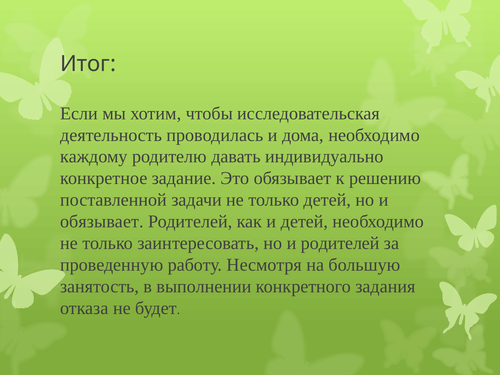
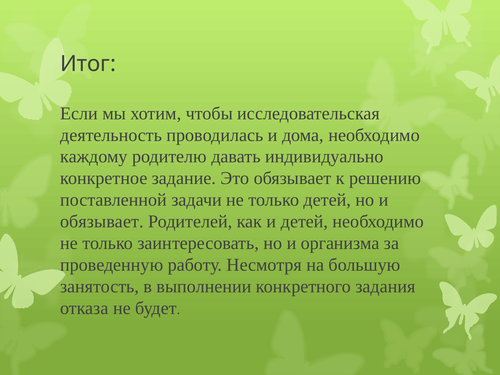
и родителей: родителей -> организма
